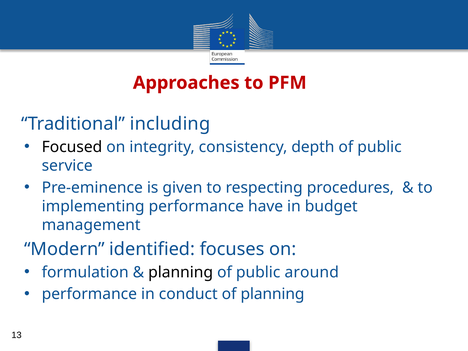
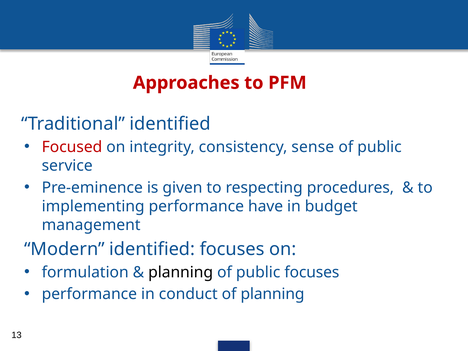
Traditional including: including -> identified
Focused colour: black -> red
depth: depth -> sense
public around: around -> focuses
